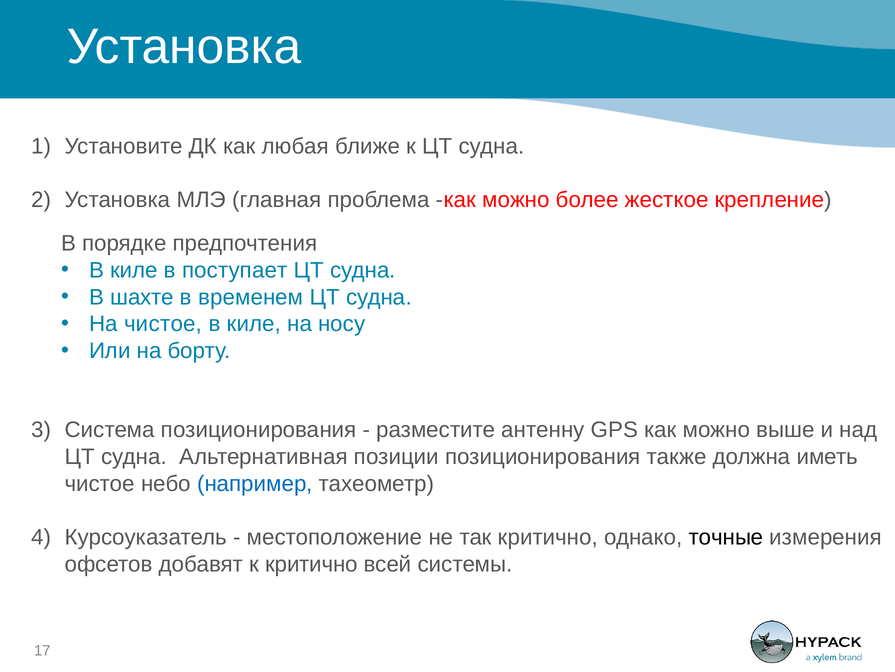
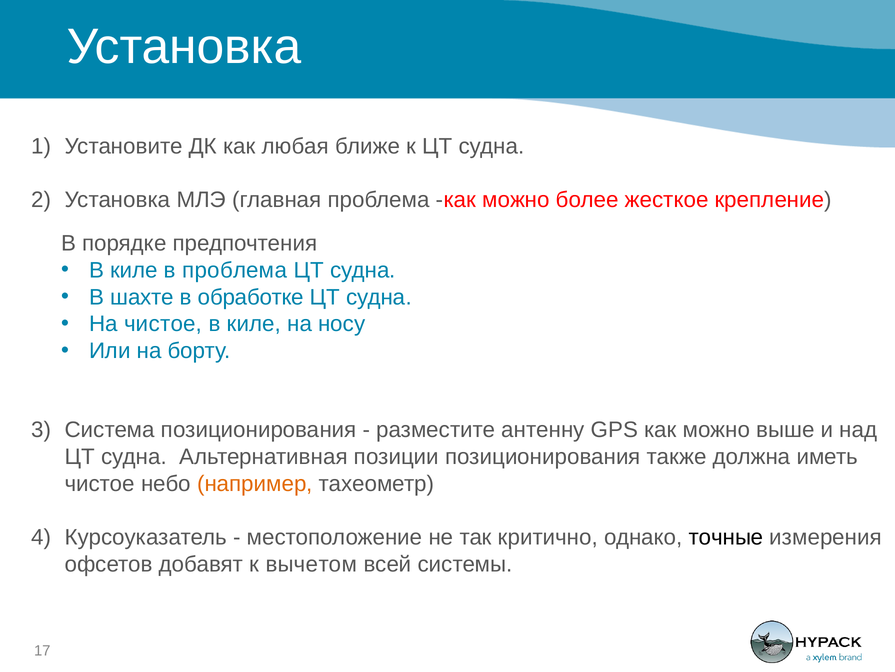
в поступает: поступает -> проблема
временем: временем -> обработке
например colour: blue -> orange
к критично: критично -> вычетом
